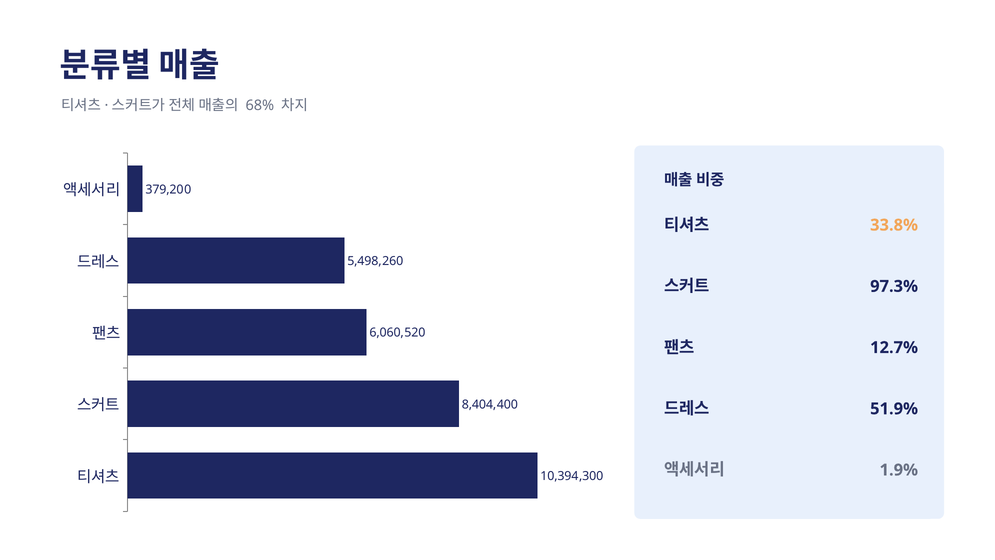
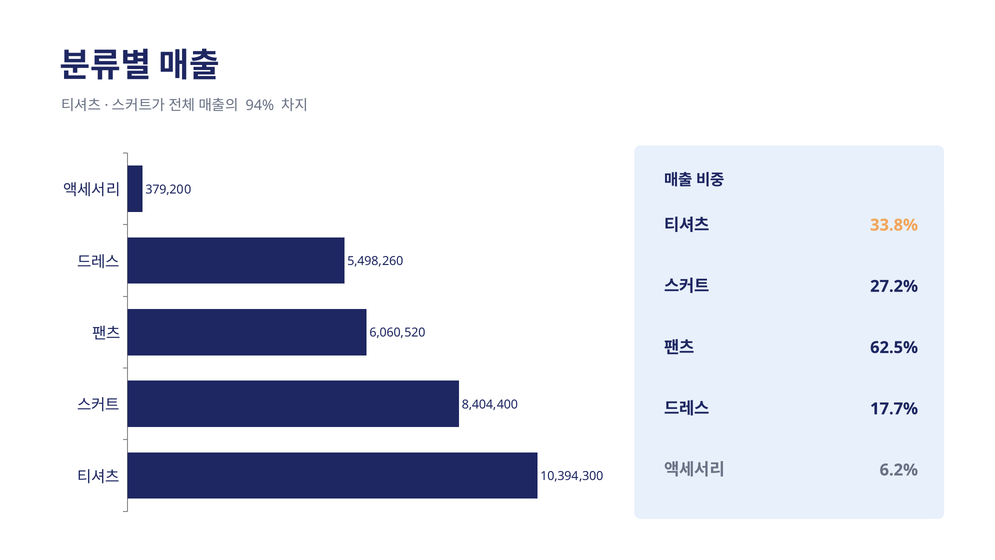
68%: 68% -> 94%
97.3%: 97.3% -> 27.2%
12.7%: 12.7% -> 62.5%
51.9%: 51.9% -> 17.7%
1.9%: 1.9% -> 6.2%
